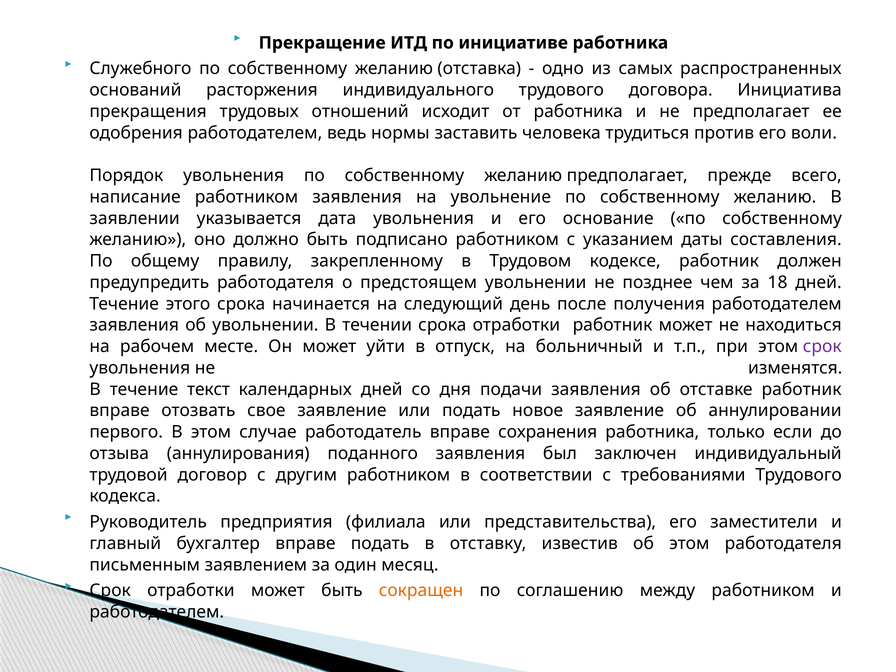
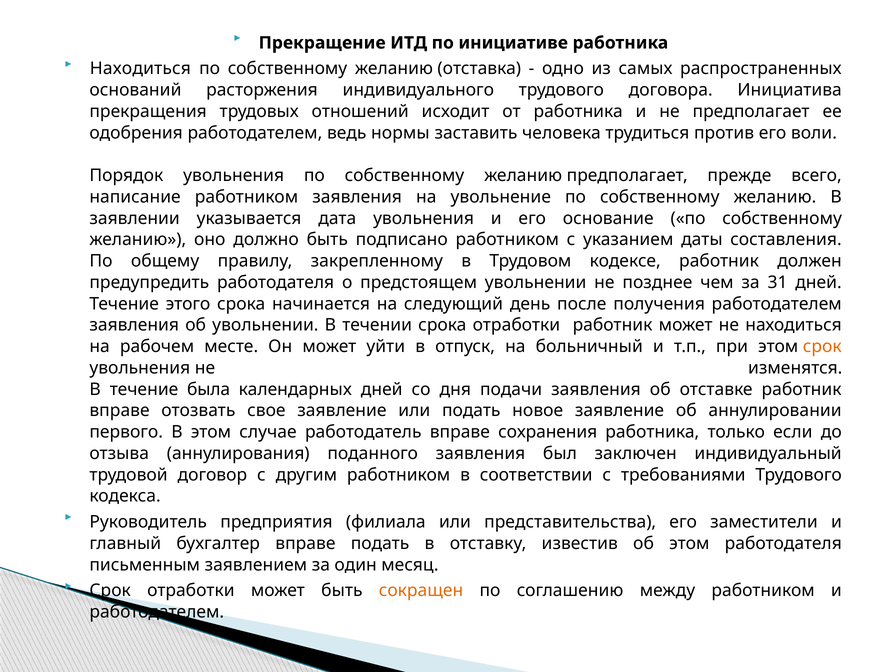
Служебного at (140, 69): Служебного -> Находиться
18: 18 -> 31
срок at (822, 347) colour: purple -> orange
текст: текст -> была
